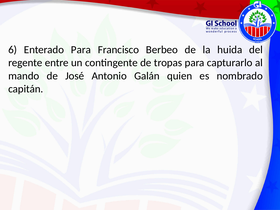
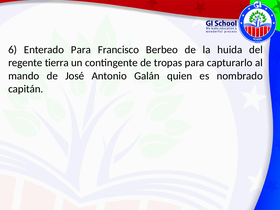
entre: entre -> tierra
